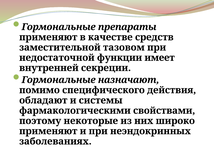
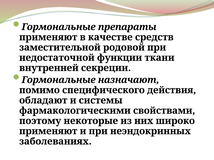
тазовом: тазовом -> родовой
имеет: имеет -> ткани
